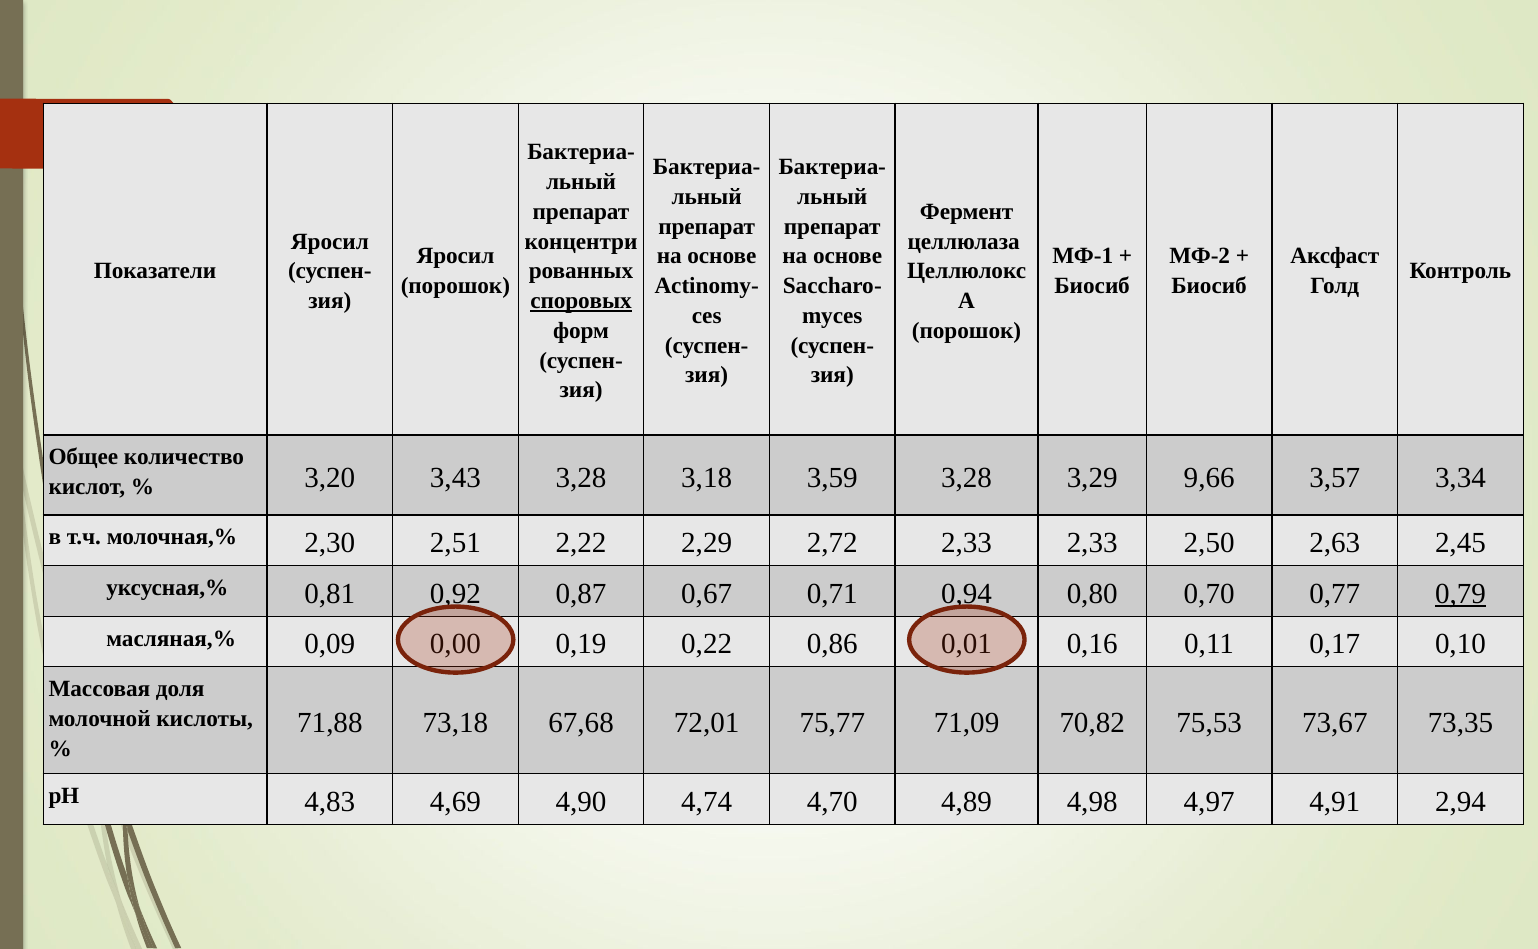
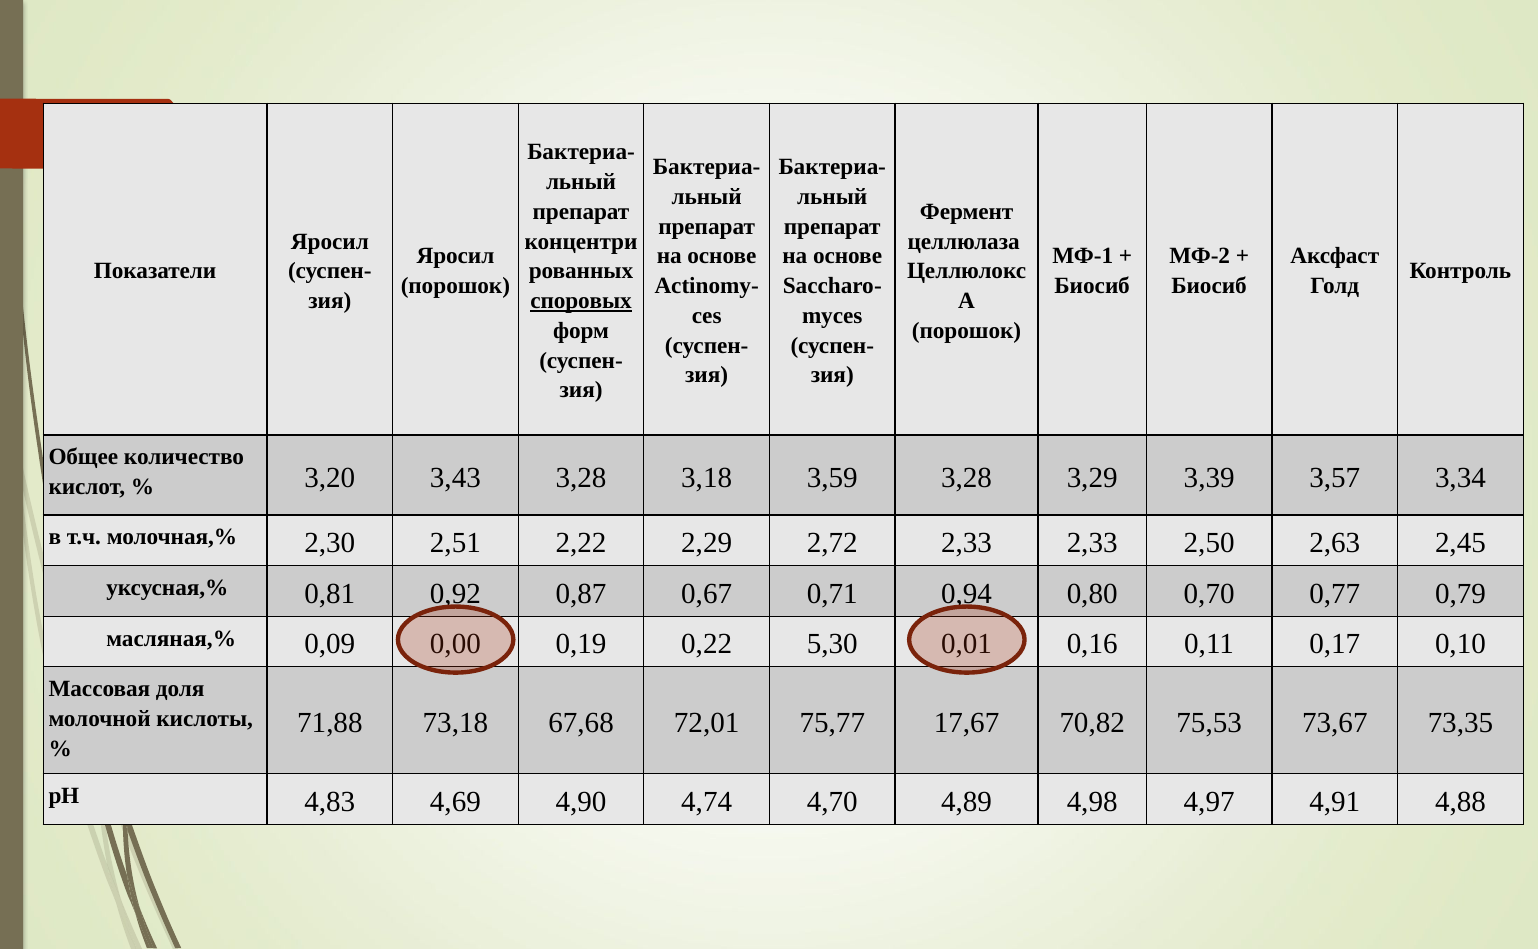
9,66: 9,66 -> 3,39
0,79 underline: present -> none
0,86: 0,86 -> 5,30
71,09: 71,09 -> 17,67
2,94: 2,94 -> 4,88
